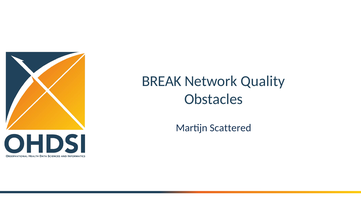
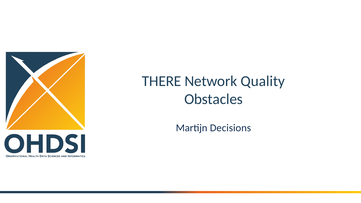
BREAK: BREAK -> THERE
Scattered: Scattered -> Decisions
